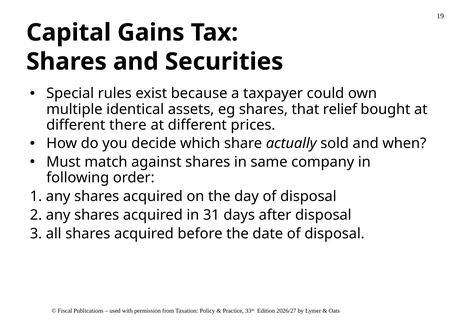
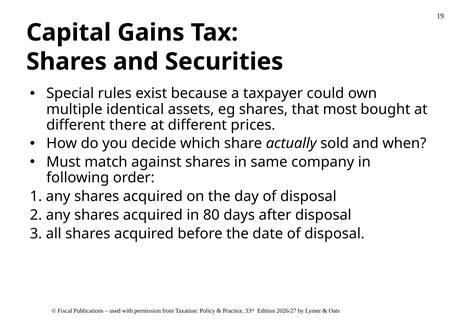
relief: relief -> most
31: 31 -> 80
